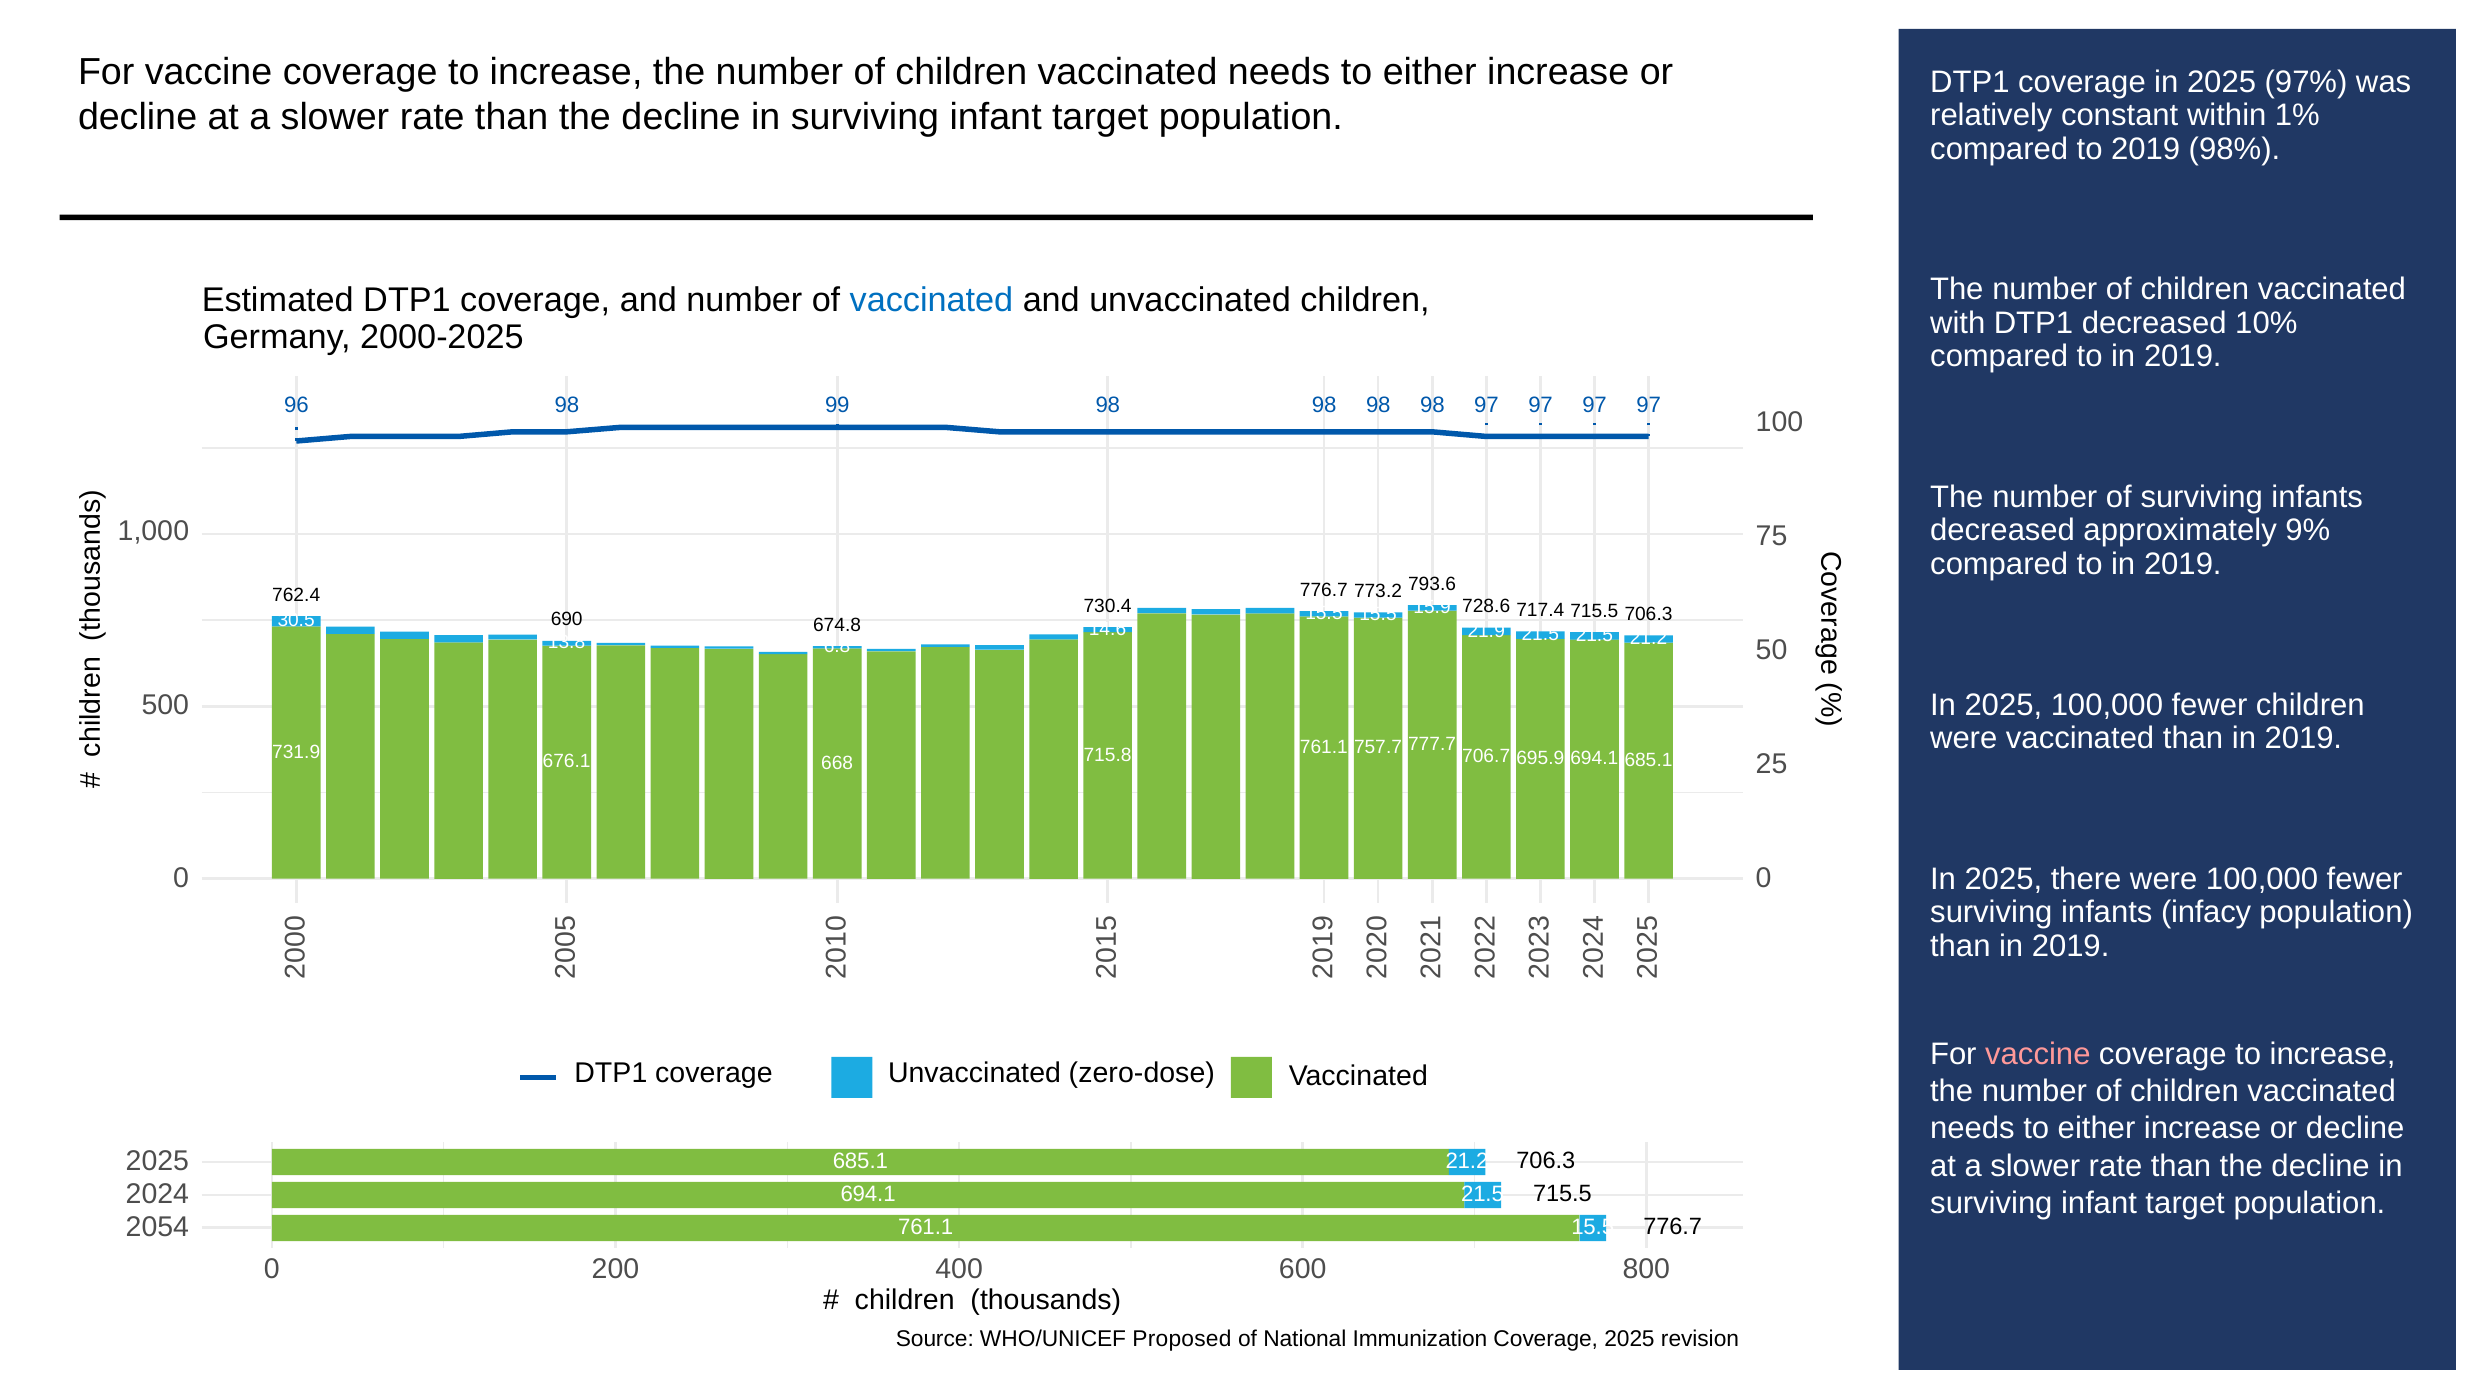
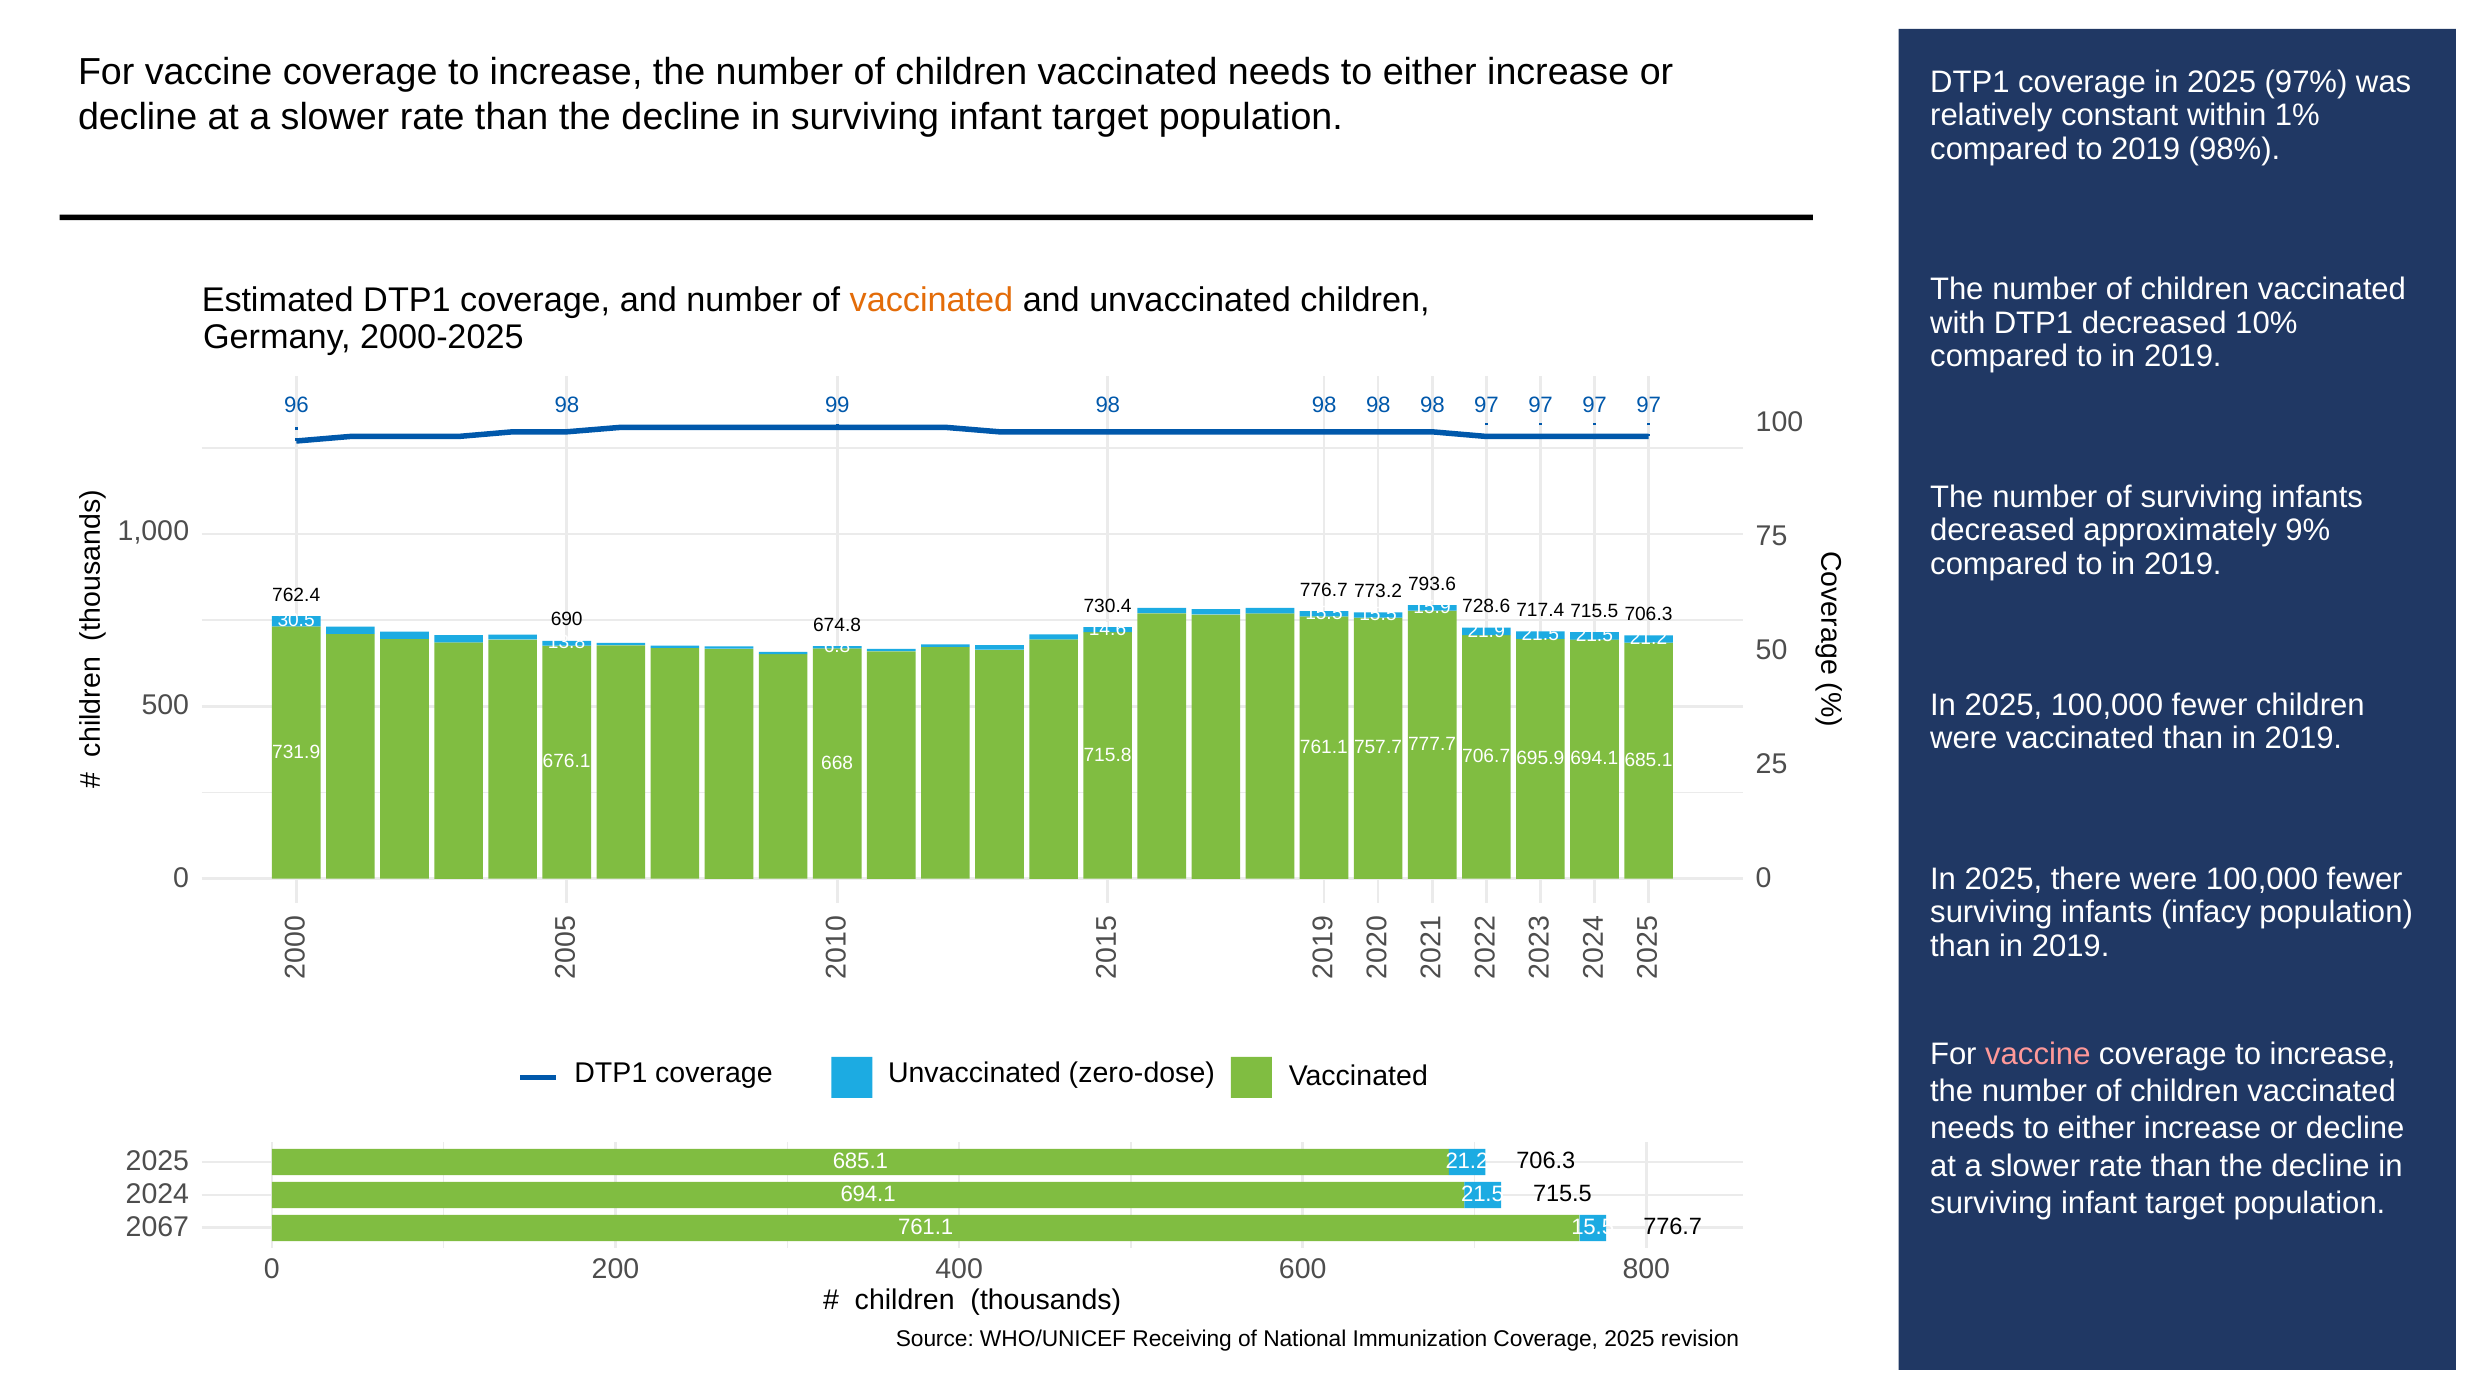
vaccinated at (931, 301) colour: blue -> orange
2054: 2054 -> 2067
Proposed: Proposed -> Receiving
